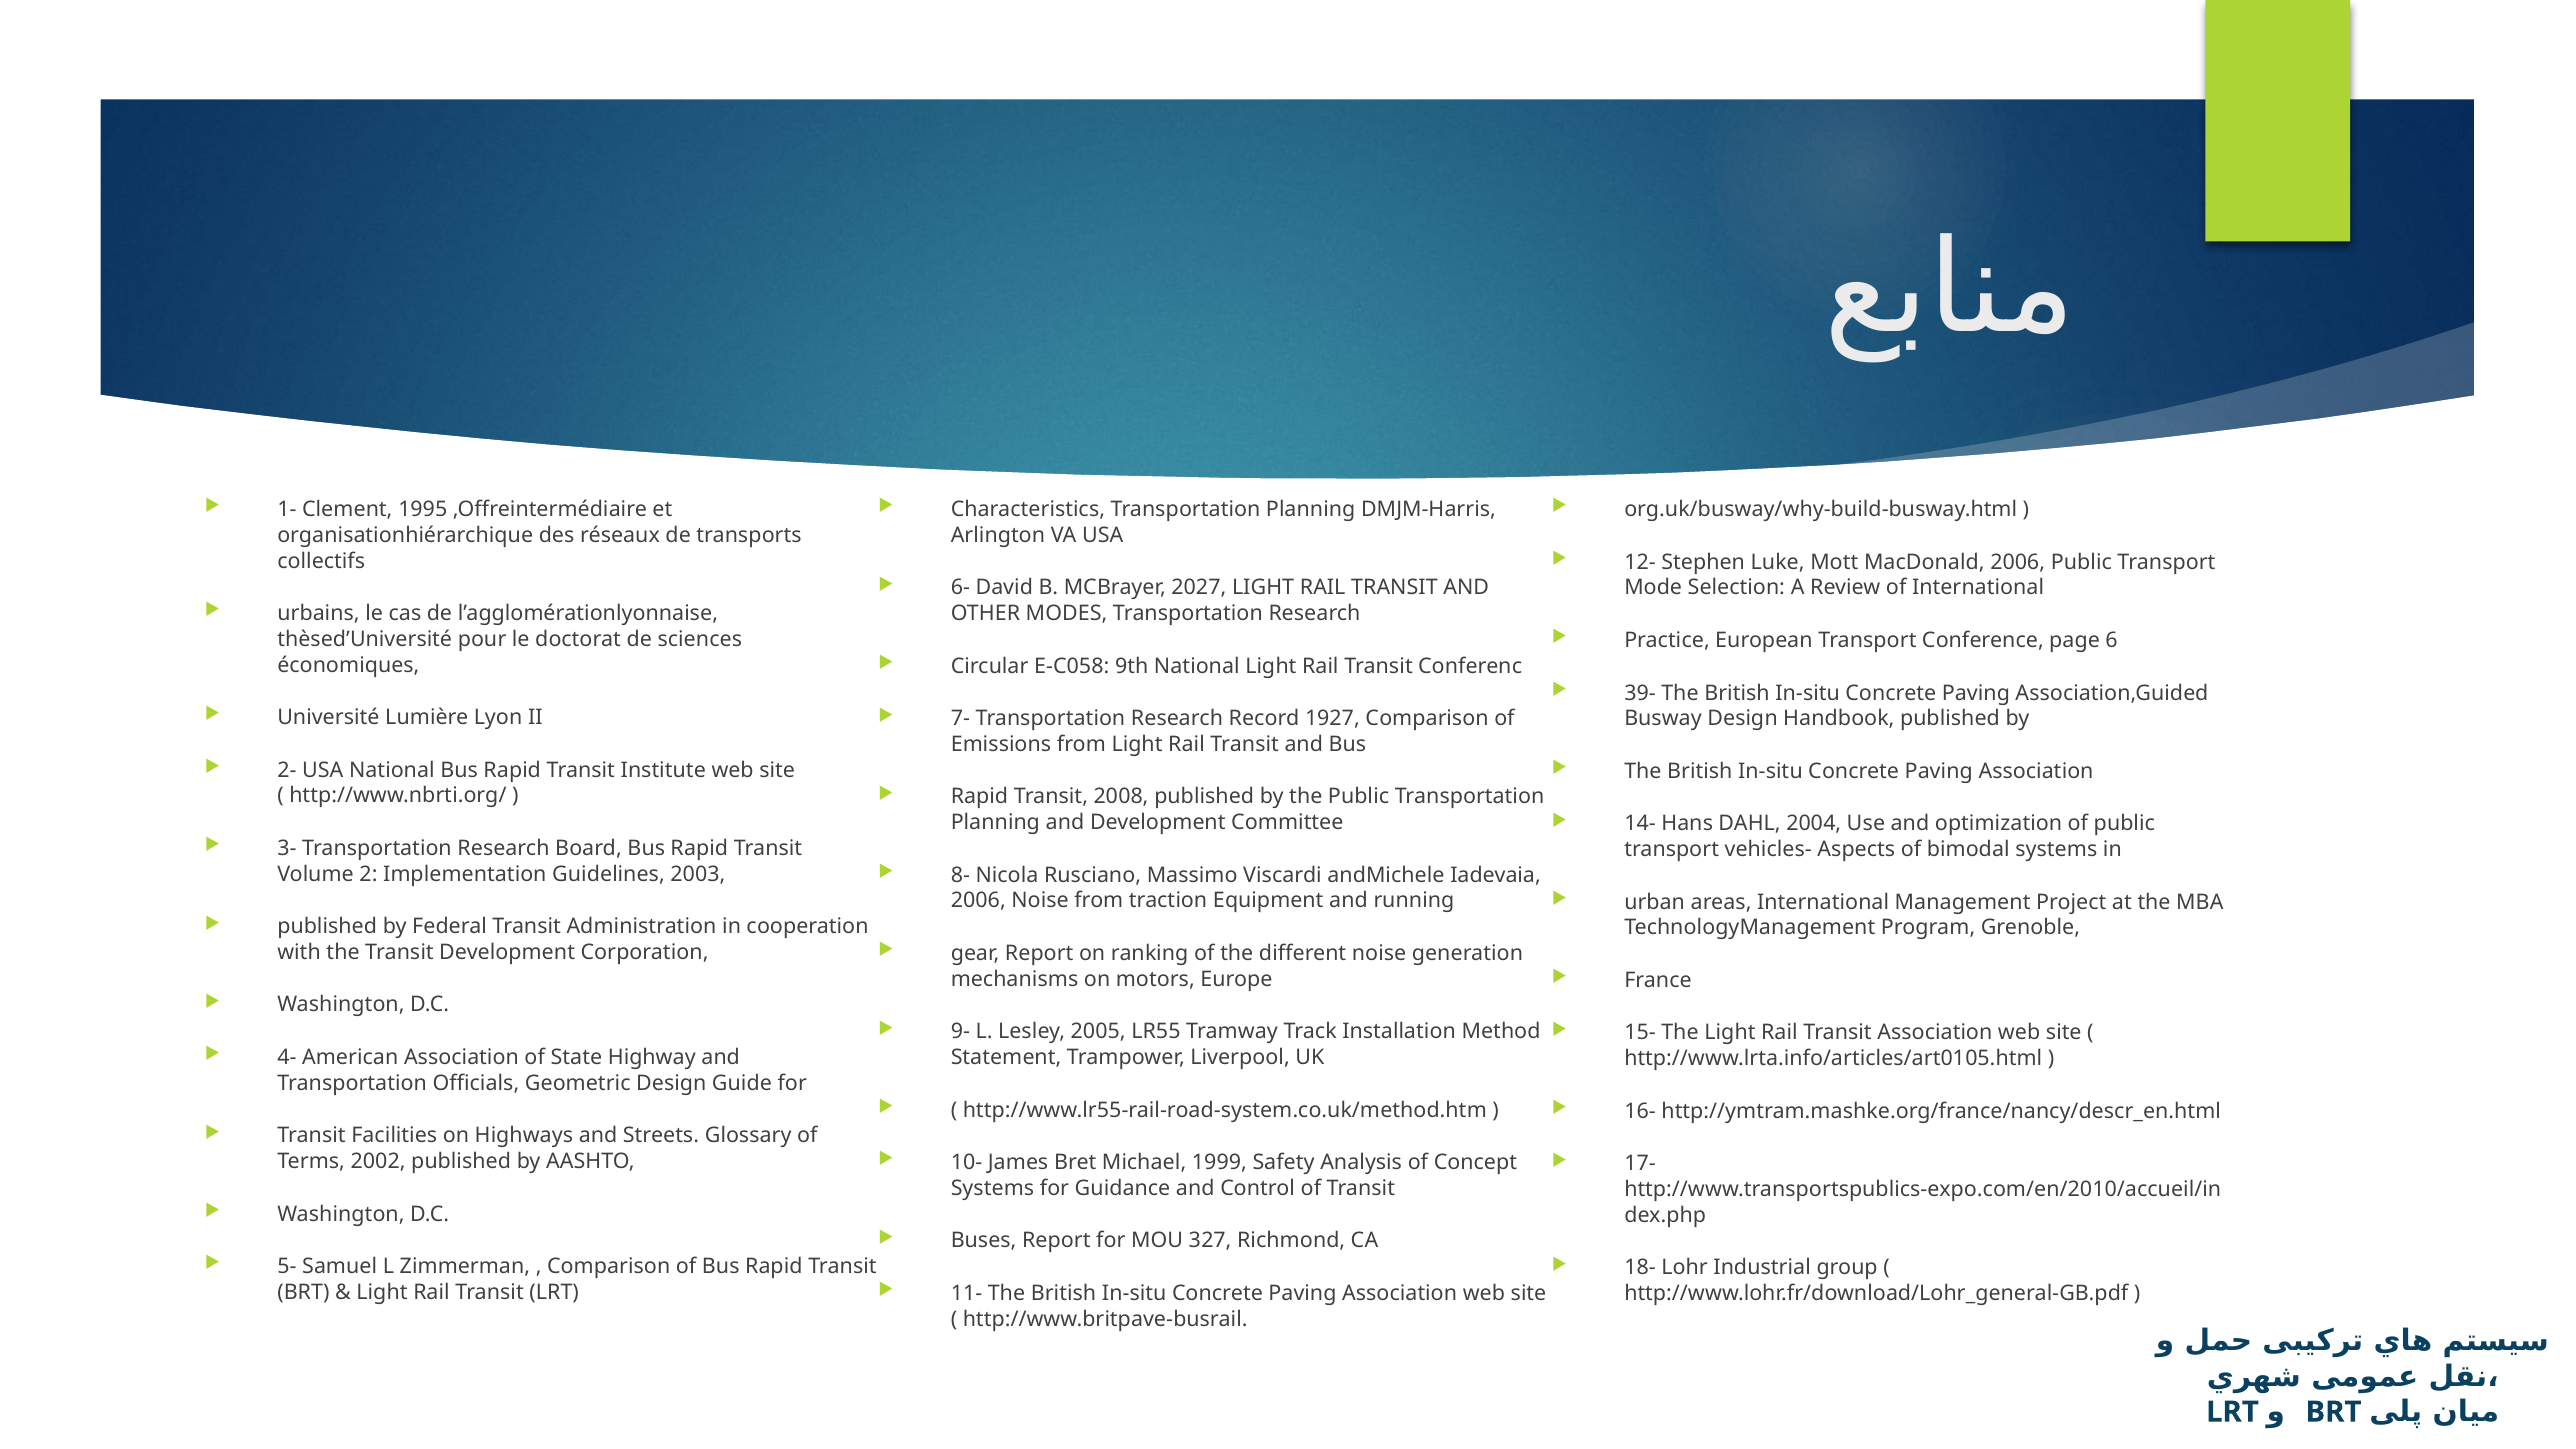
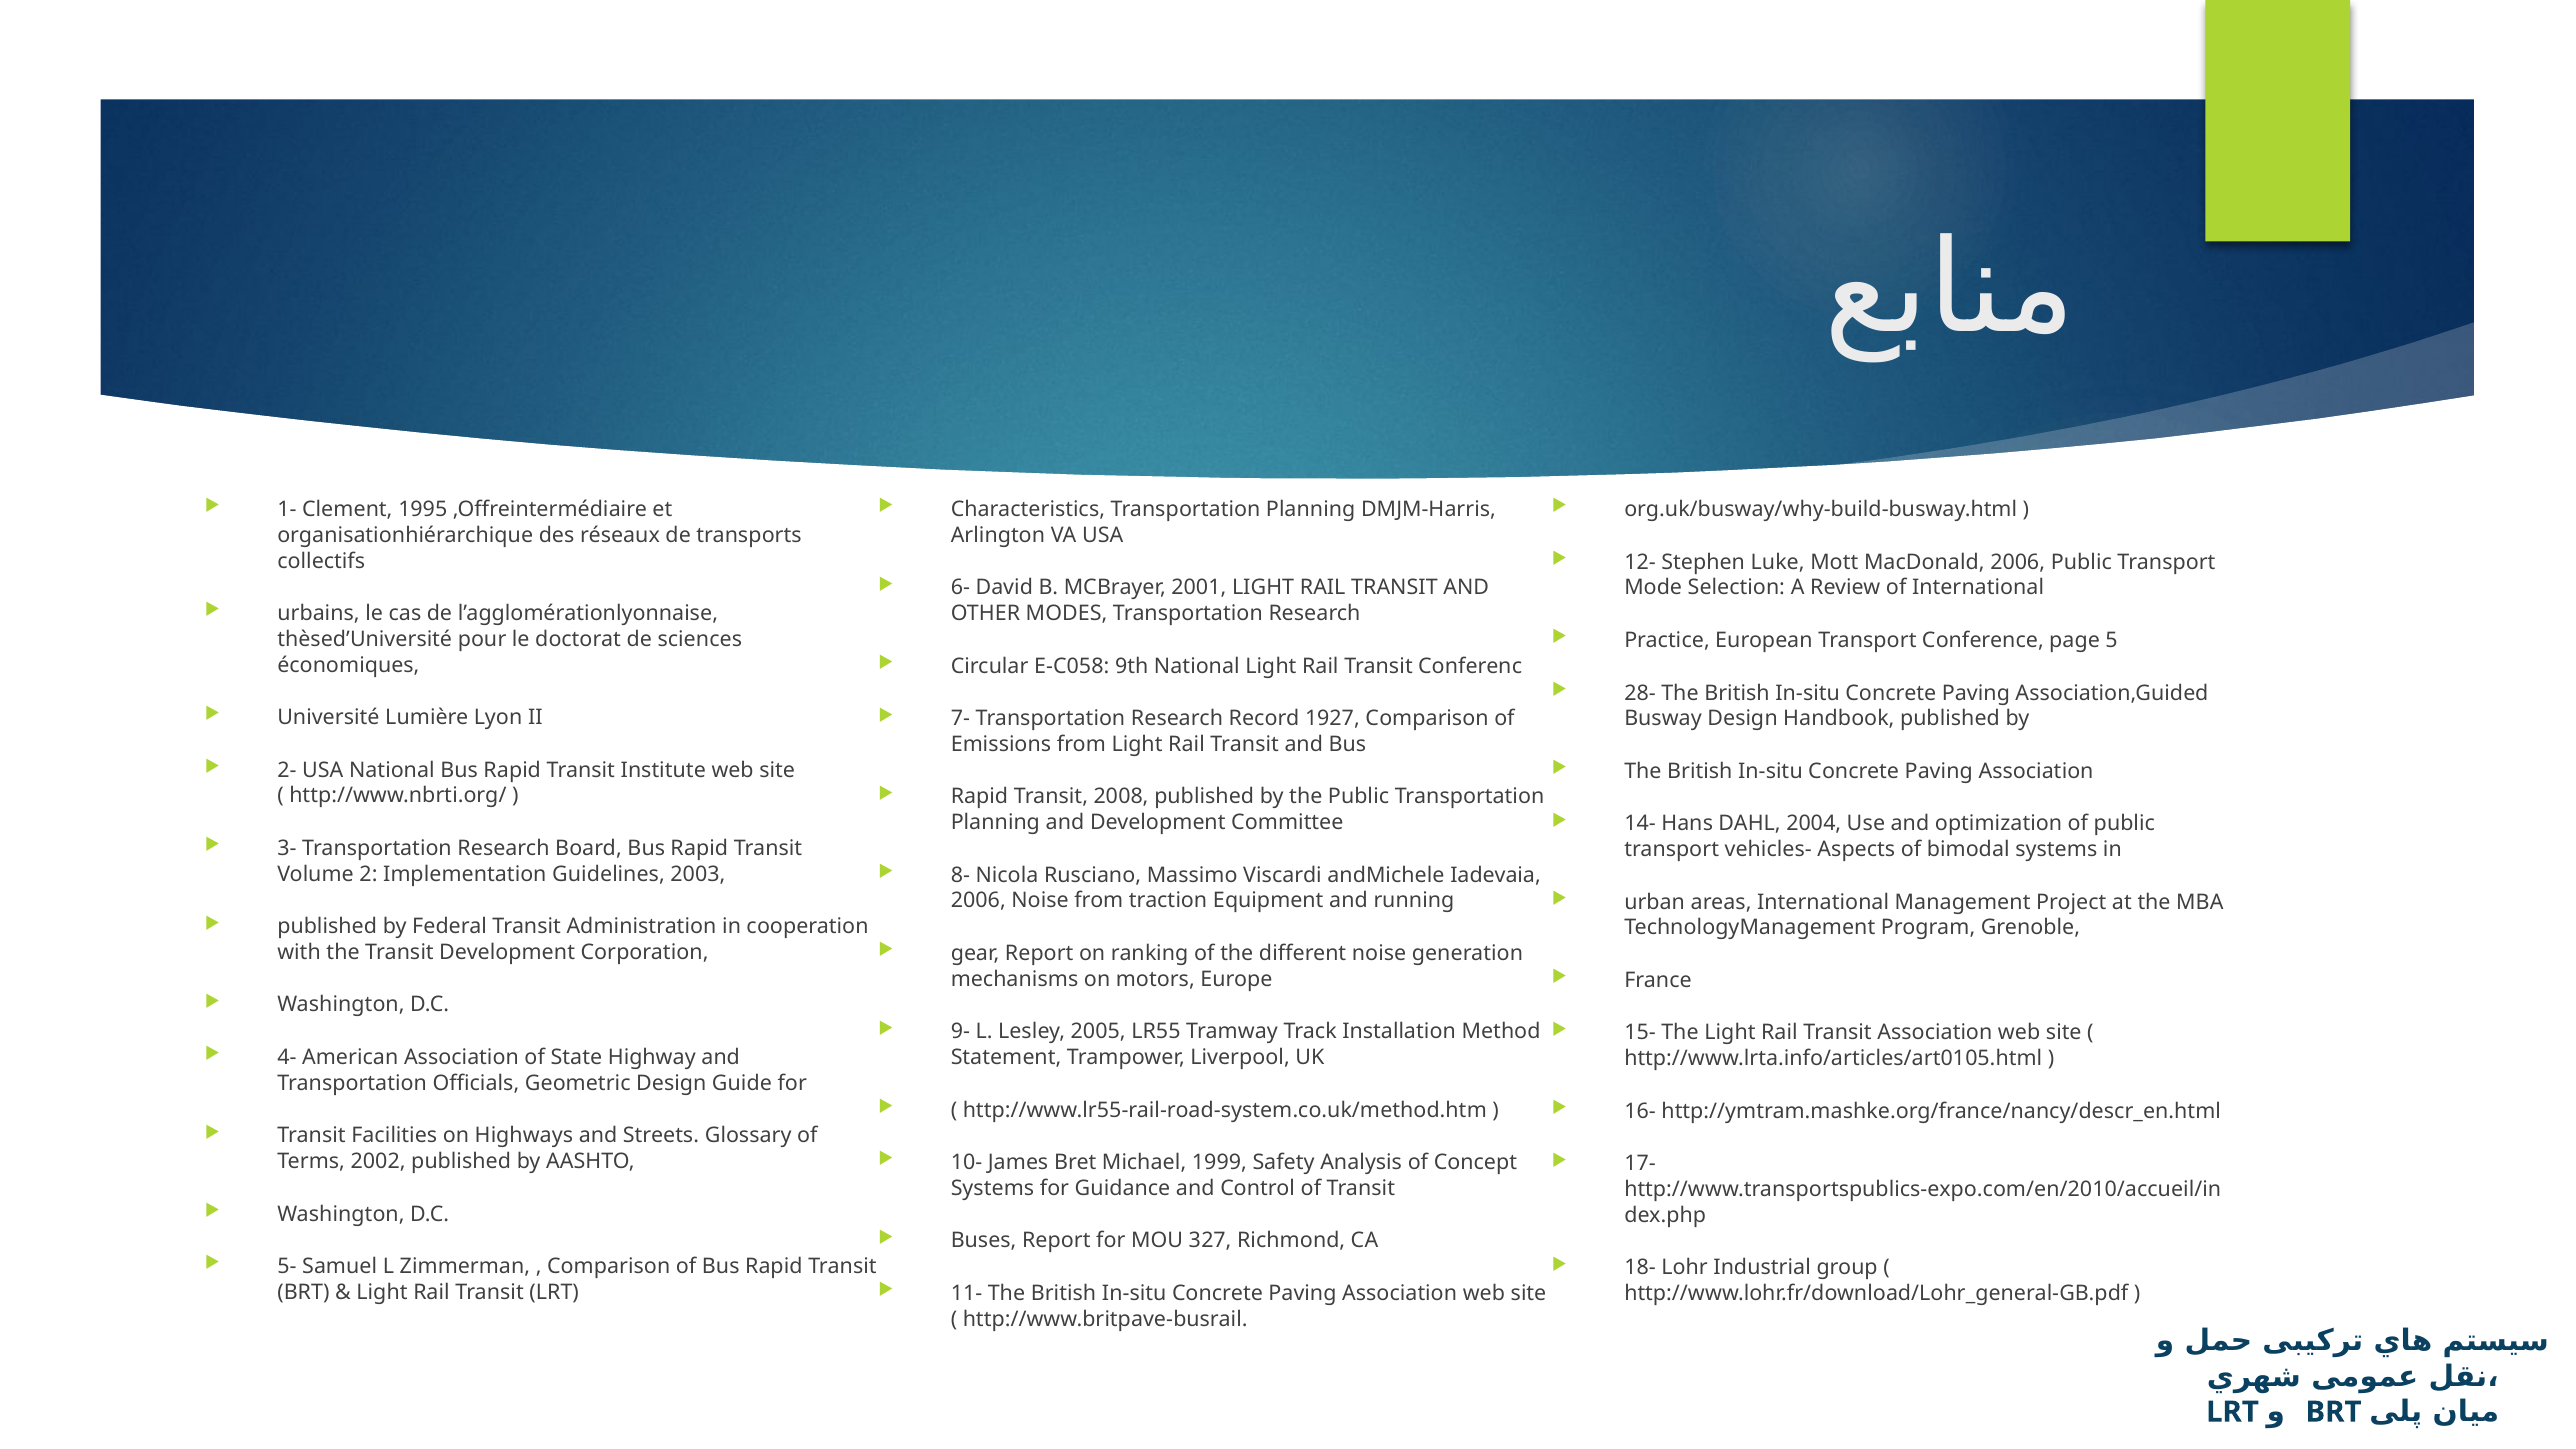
2027: 2027 -> 2001
6: 6 -> 5
39-: 39- -> 28-
